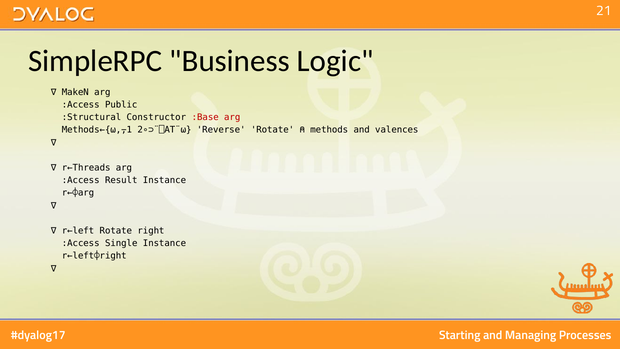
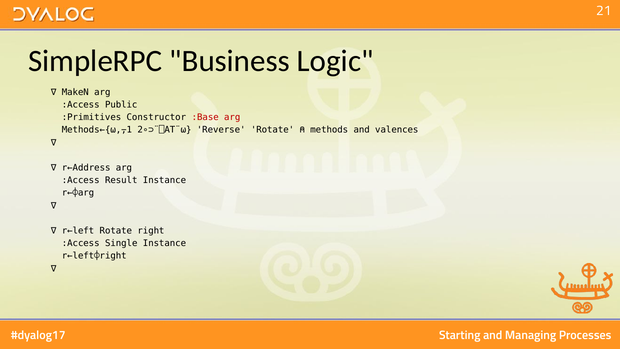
:Structural: :Structural -> :Primitives
r←Threads: r←Threads -> r←Address
